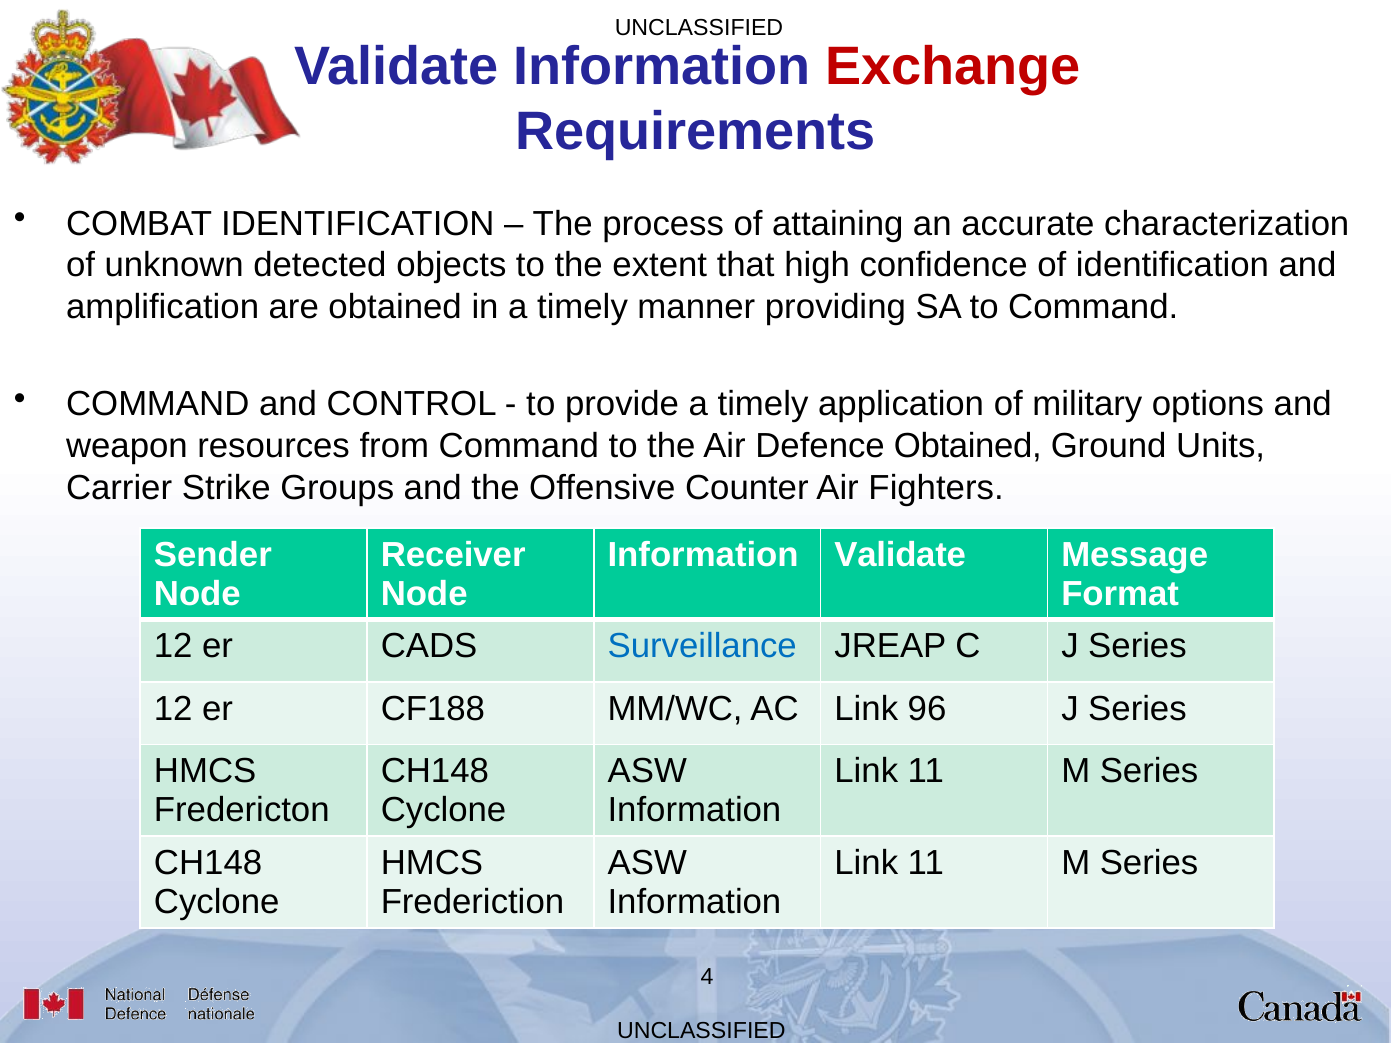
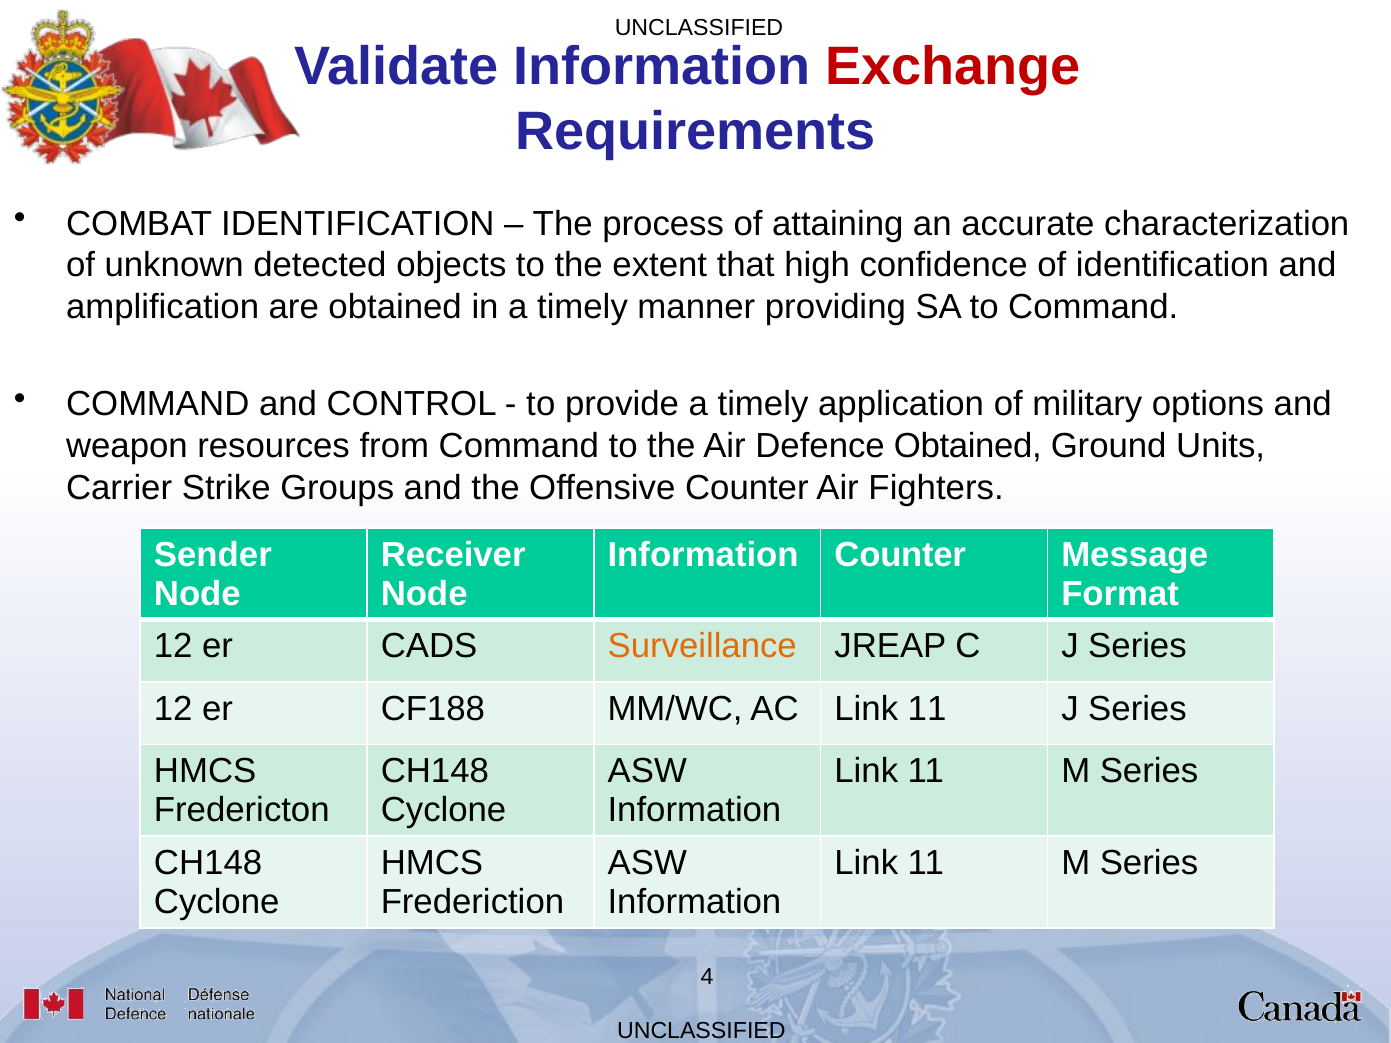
Information Validate: Validate -> Counter
Surveillance colour: blue -> orange
AC Link 96: 96 -> 11
